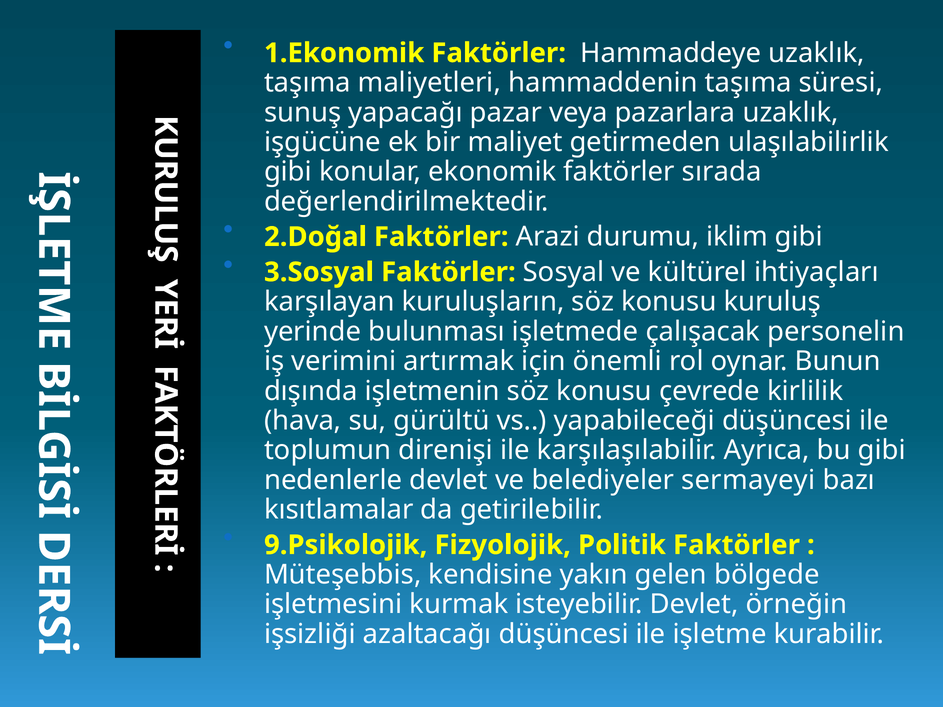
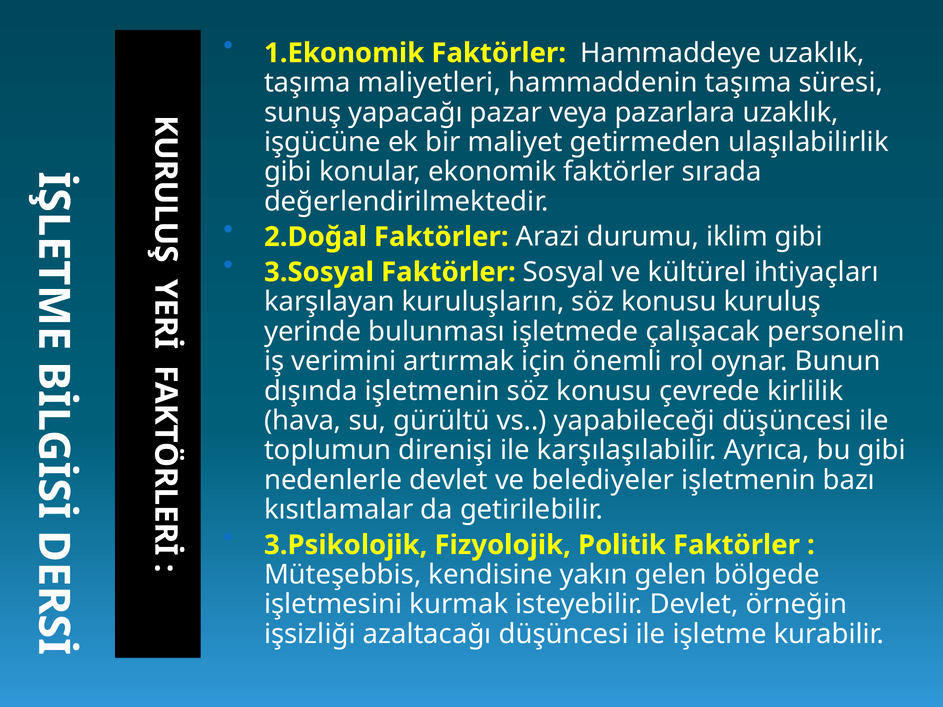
belediyeler sermayeyi: sermayeyi -> işletmenin
9.Psikolojik: 9.Psikolojik -> 3.Psikolojik
